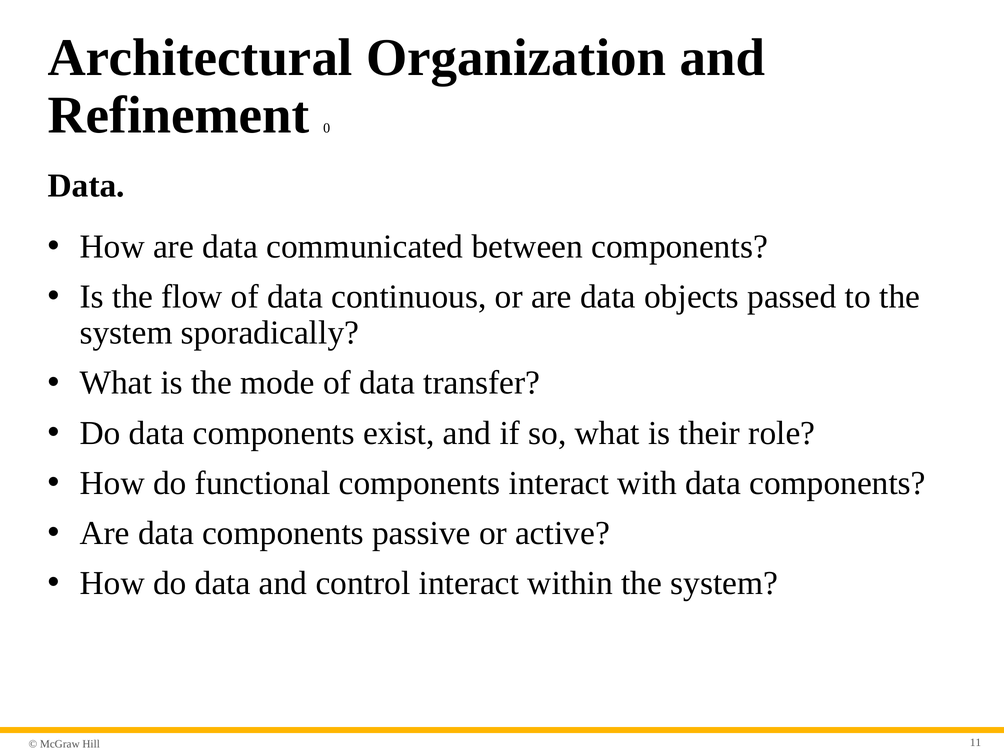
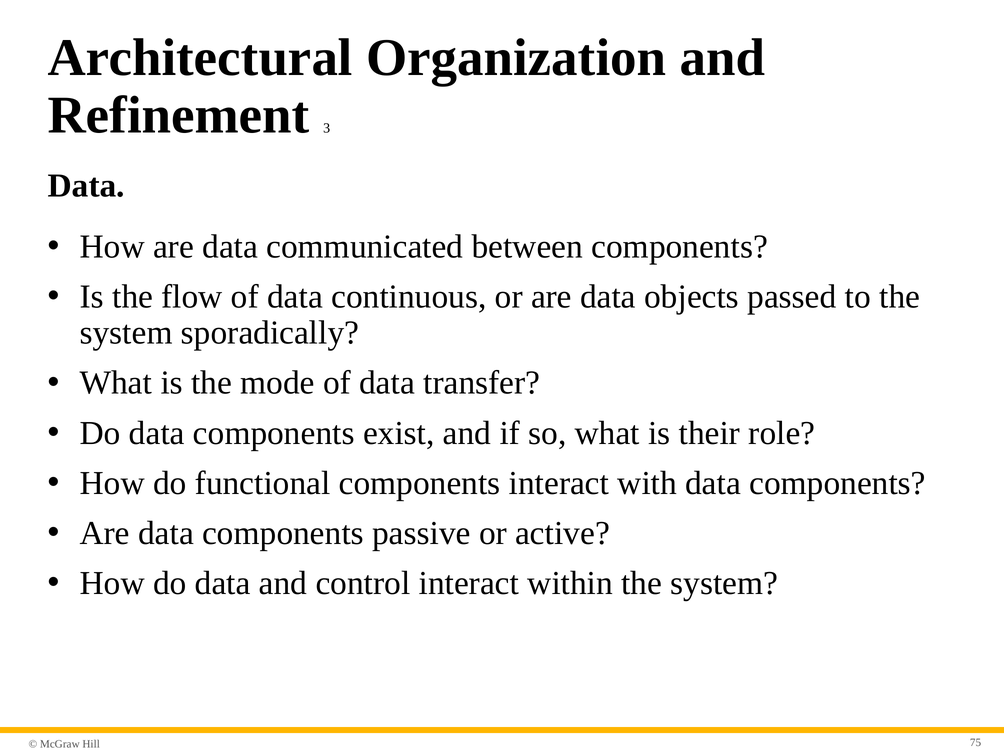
0: 0 -> 3
11: 11 -> 75
